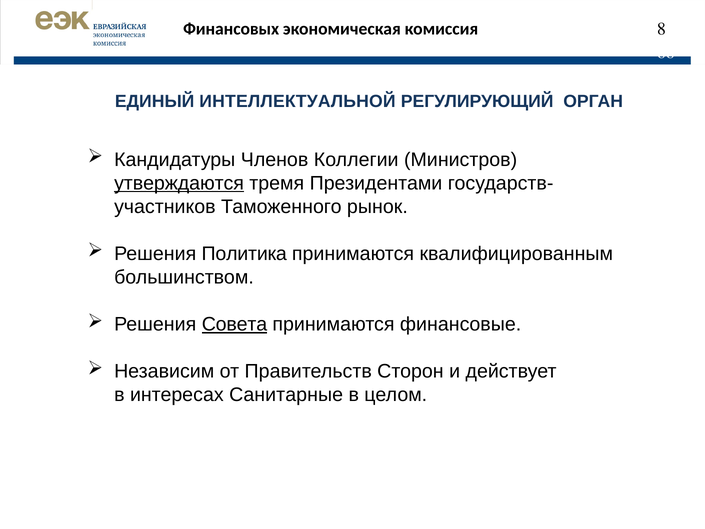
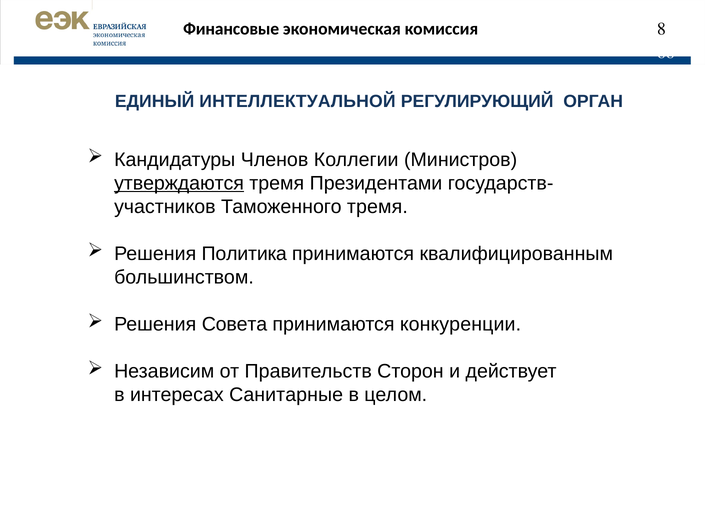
Финансовых: Финансовых -> Финансовые
Таможенного рынок: рынок -> тремя
Совета underline: present -> none
финансовые: финансовые -> конкуренции
